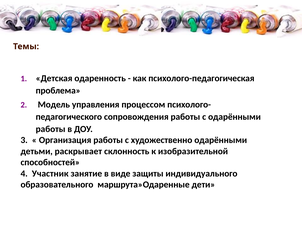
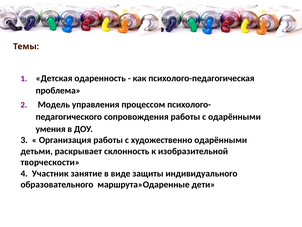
работы at (51, 129): работы -> умения
способностей: способностей -> творческости
